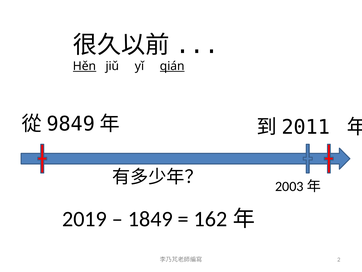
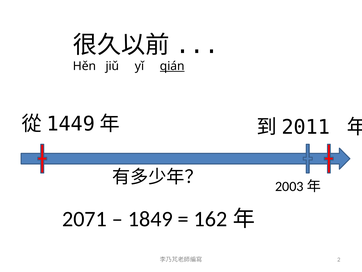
Hěn underline: present -> none
9849: 9849 -> 1449
2019: 2019 -> 2071
